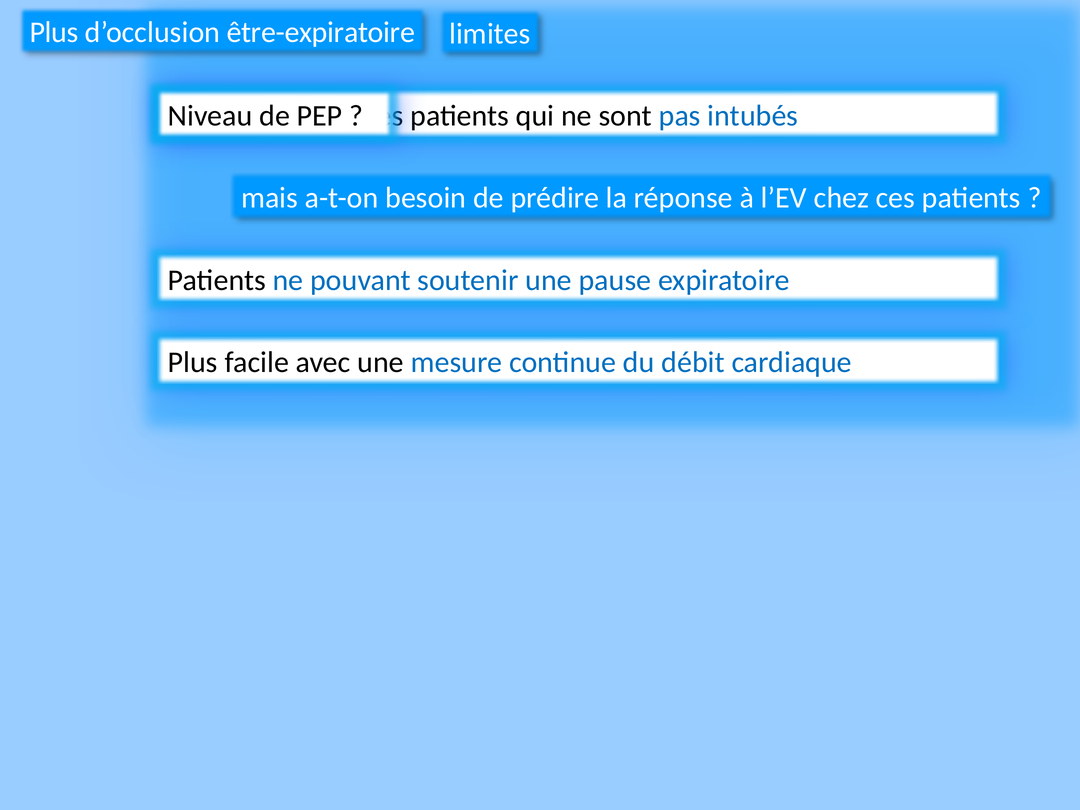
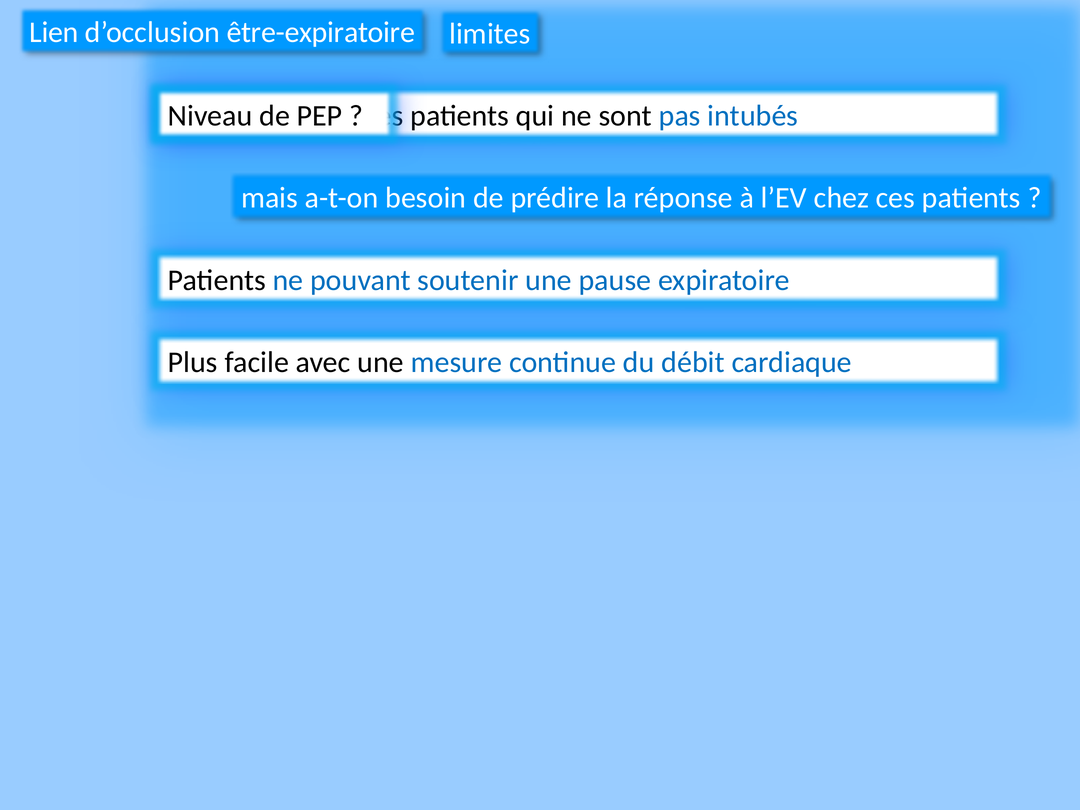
Plus at (54, 33): Plus -> Lien
